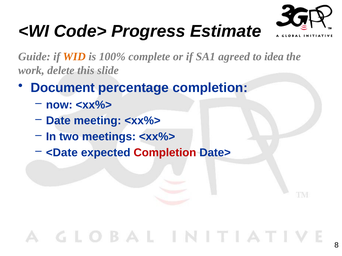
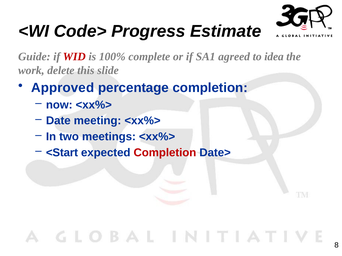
WID colour: orange -> red
Document: Document -> Approved
<Date: <Date -> <Start
